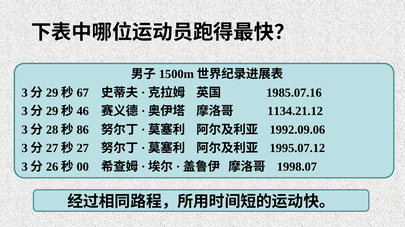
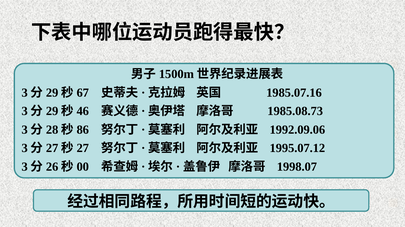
1134.21.12: 1134.21.12 -> 1985.08.73
